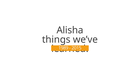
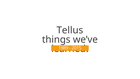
Alisha: Alisha -> Tellus
